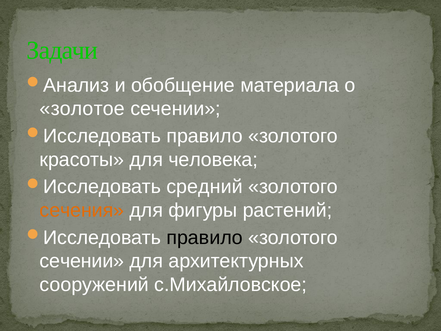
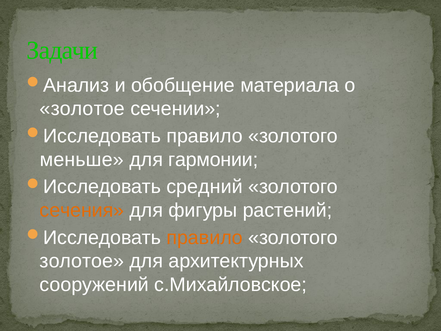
красоты: красоты -> меньше
человека: человека -> гармонии
правило at (205, 237) colour: black -> orange
сечении at (82, 261): сечении -> золотое
